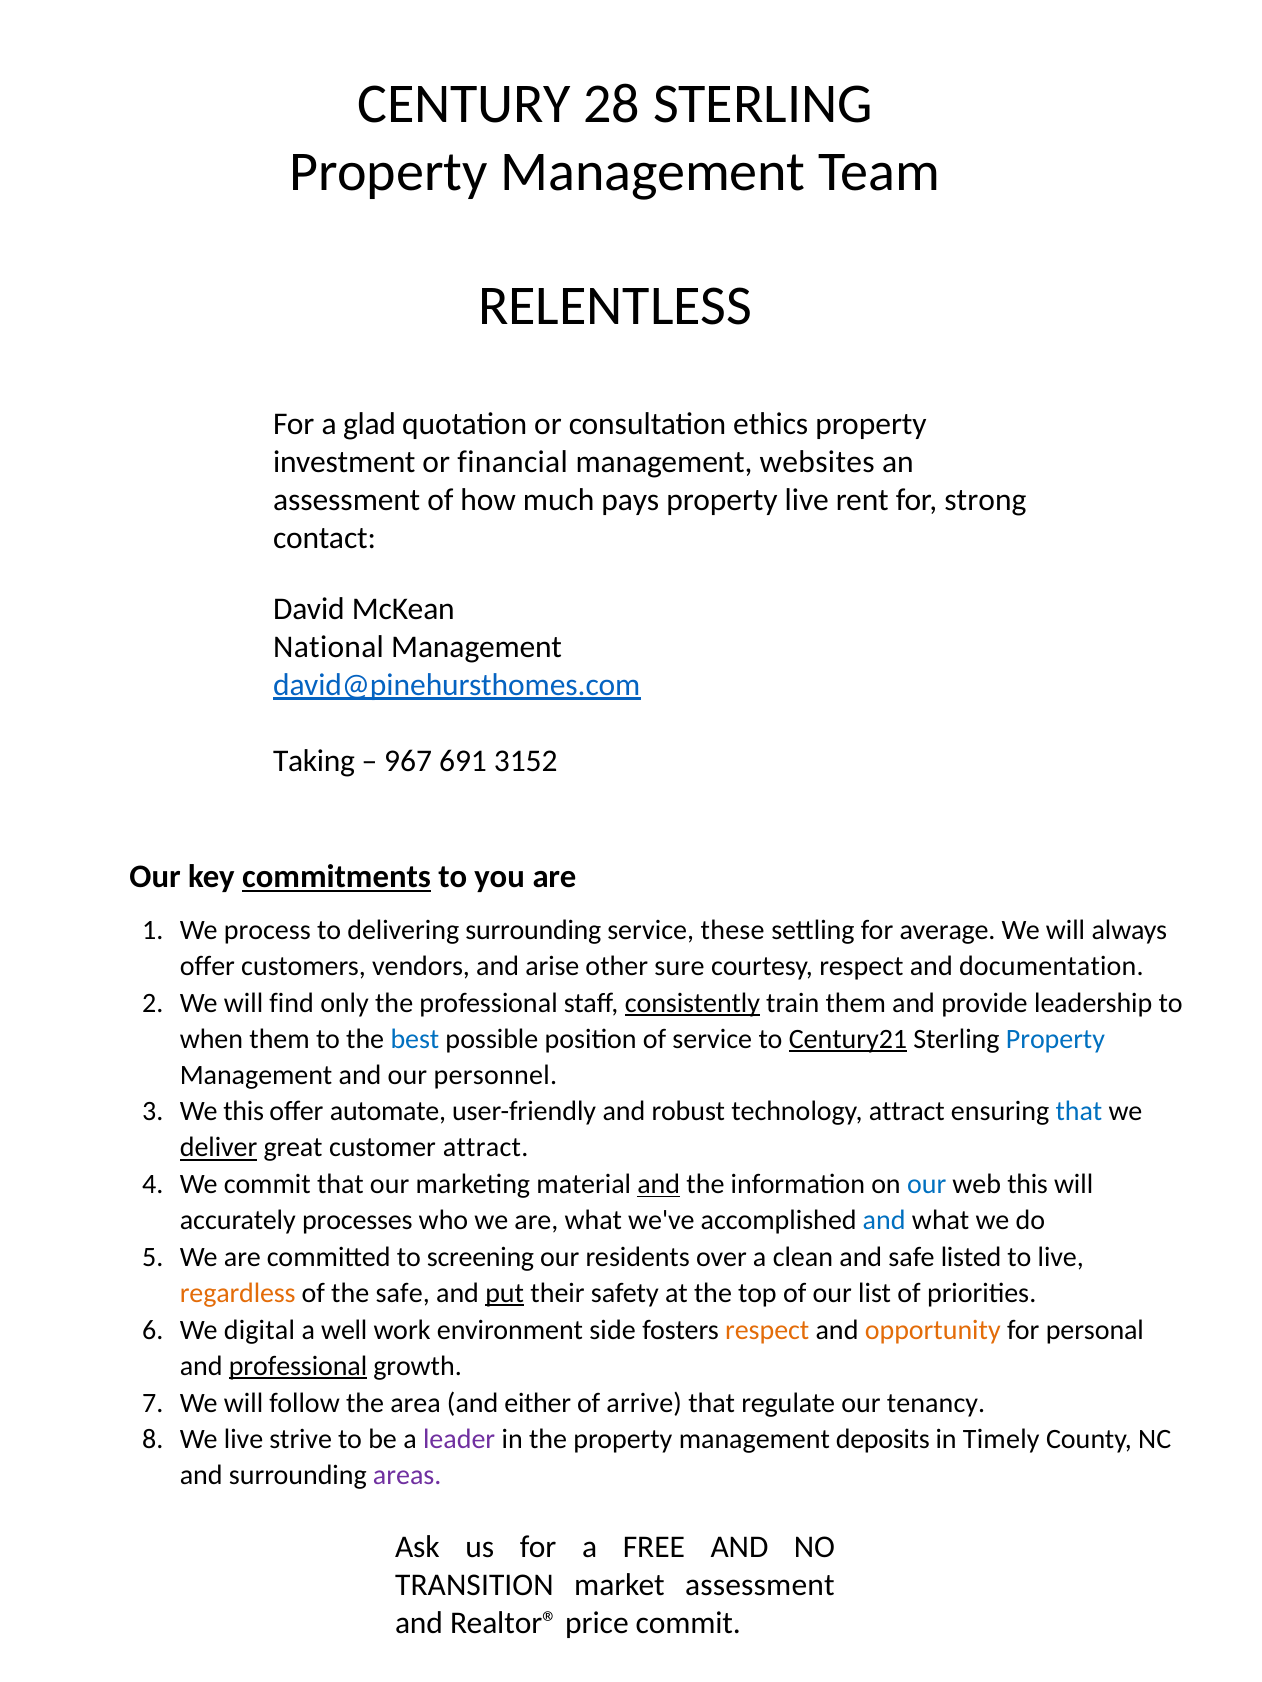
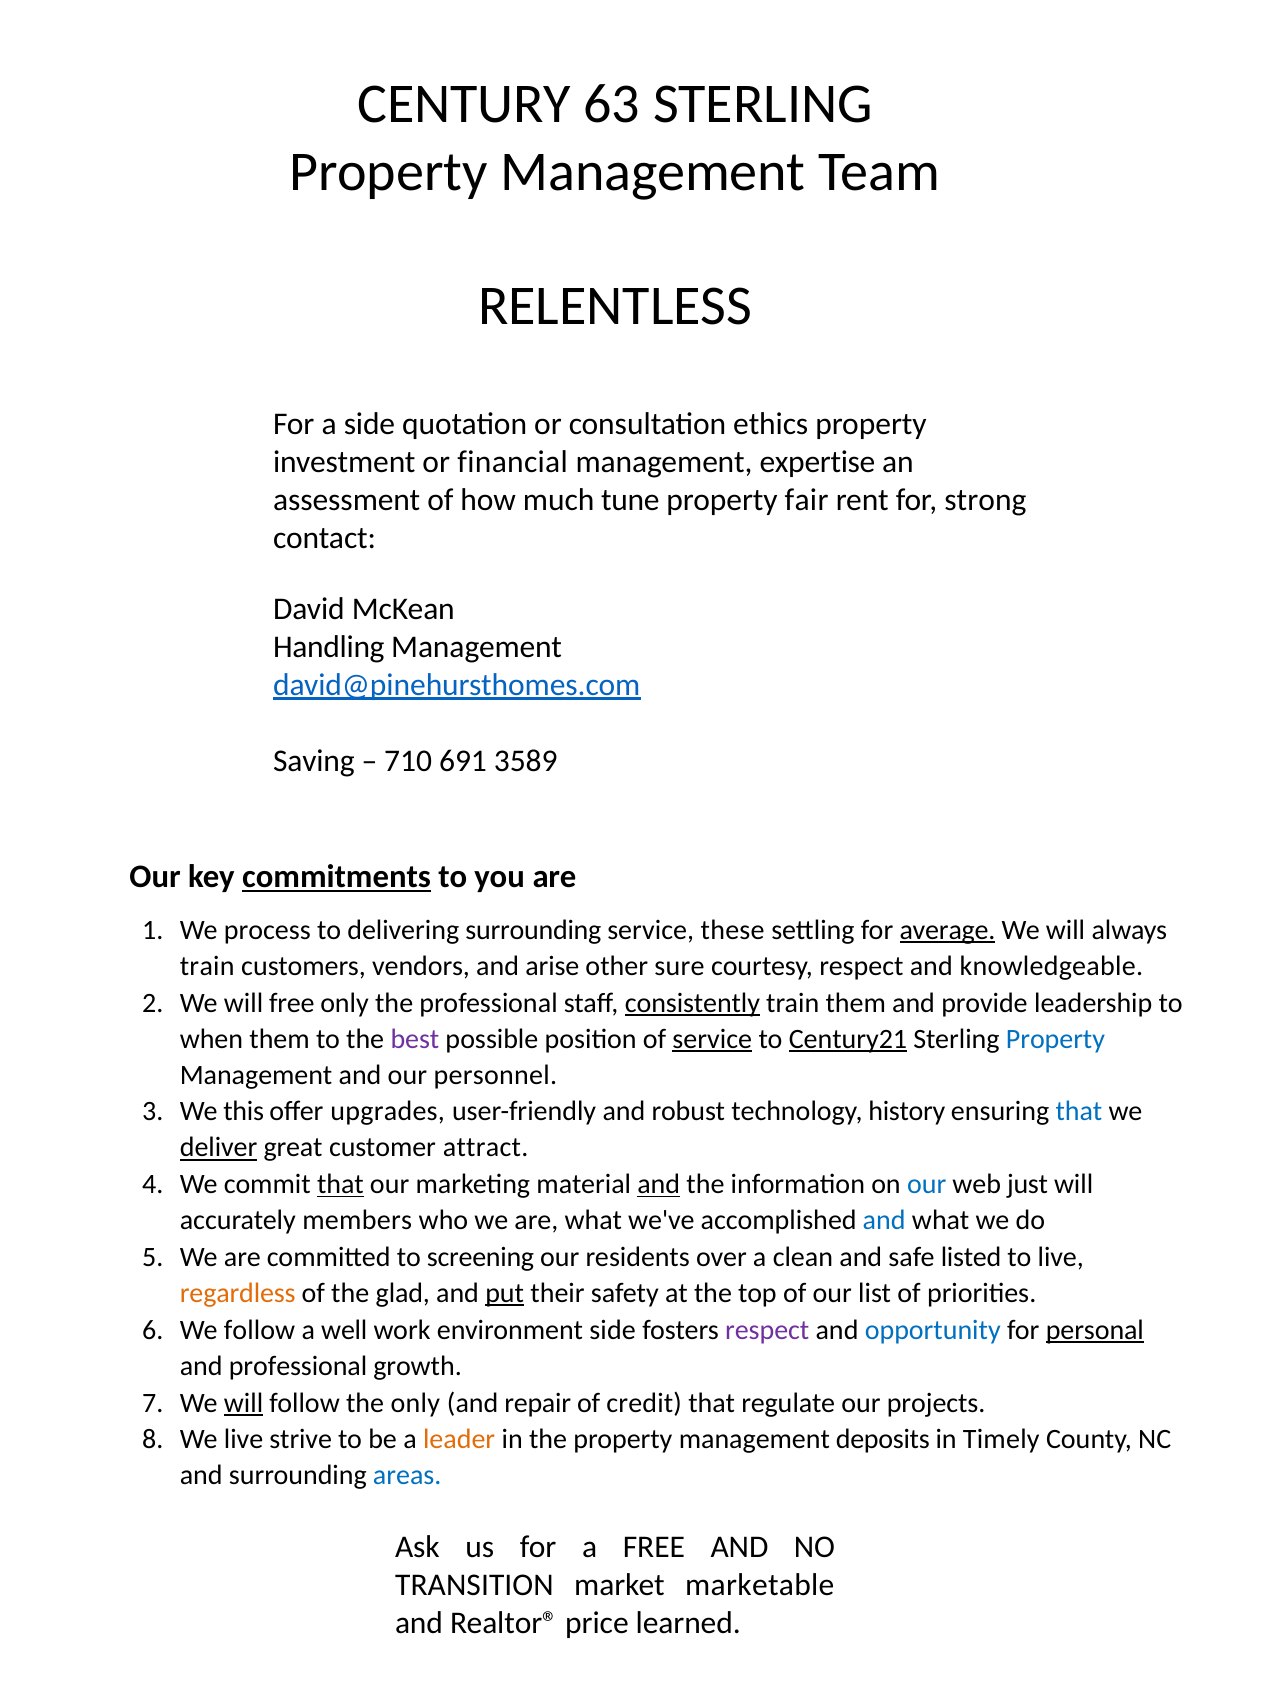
28: 28 -> 63
a glad: glad -> side
websites: websites -> expertise
pays: pays -> tune
property live: live -> fair
National: National -> Handling
Taking: Taking -> Saving
967: 967 -> 710
3152: 3152 -> 3589
average underline: none -> present
offer at (207, 967): offer -> train
documentation: documentation -> knowledgeable
will find: find -> free
best colour: blue -> purple
service at (712, 1039) underline: none -> present
automate: automate -> upgrades
technology attract: attract -> history
that at (340, 1185) underline: none -> present
web this: this -> just
processes: processes -> members
the safe: safe -> glad
We digital: digital -> follow
respect at (767, 1331) colour: orange -> purple
opportunity colour: orange -> blue
personal underline: none -> present
professional at (298, 1367) underline: present -> none
will at (244, 1403) underline: none -> present
the area: area -> only
either: either -> repair
arrive: arrive -> credit
tenancy: tenancy -> projects
leader colour: purple -> orange
areas colour: purple -> blue
market assessment: assessment -> marketable
price commit: commit -> learned
